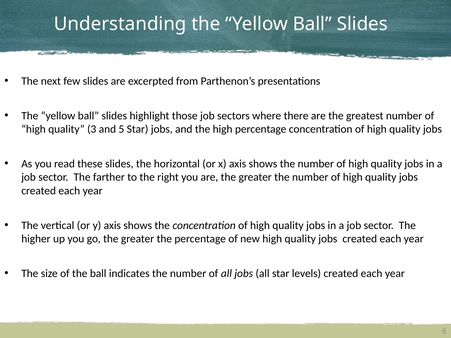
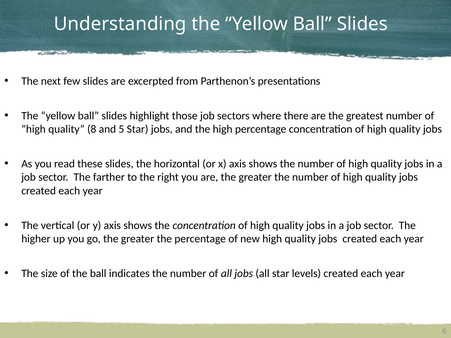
3: 3 -> 8
